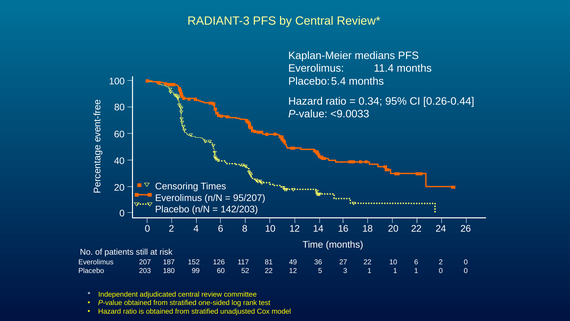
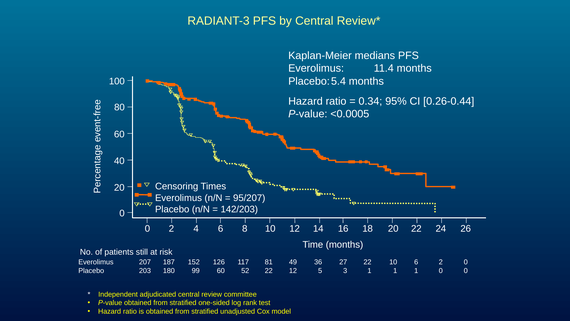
<9.0033: <9.0033 -> <0.0005
